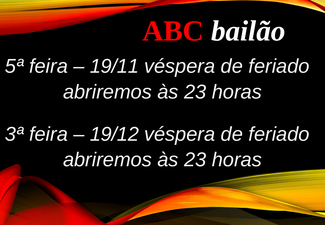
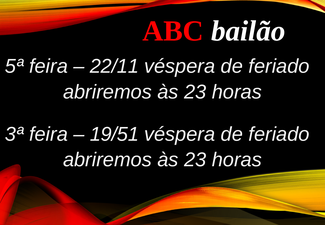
19/11: 19/11 -> 22/11
19/12: 19/12 -> 19/51
